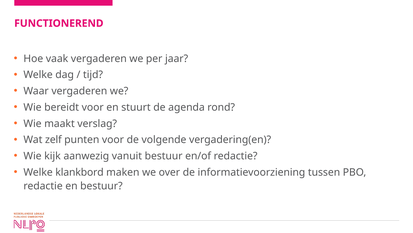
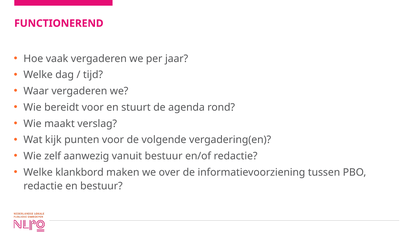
zelf: zelf -> kijk
kijk: kijk -> zelf
